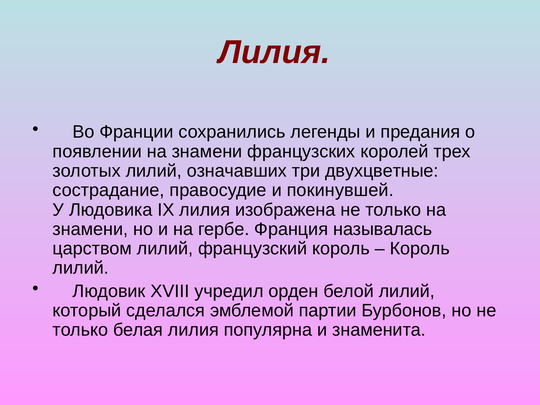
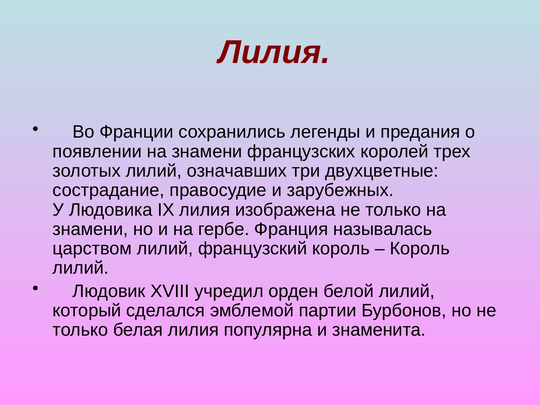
покинувшей: покинувшей -> зарубежных
